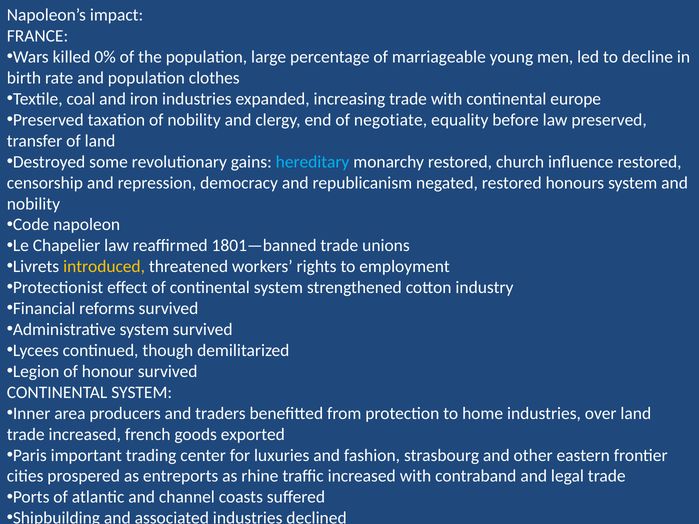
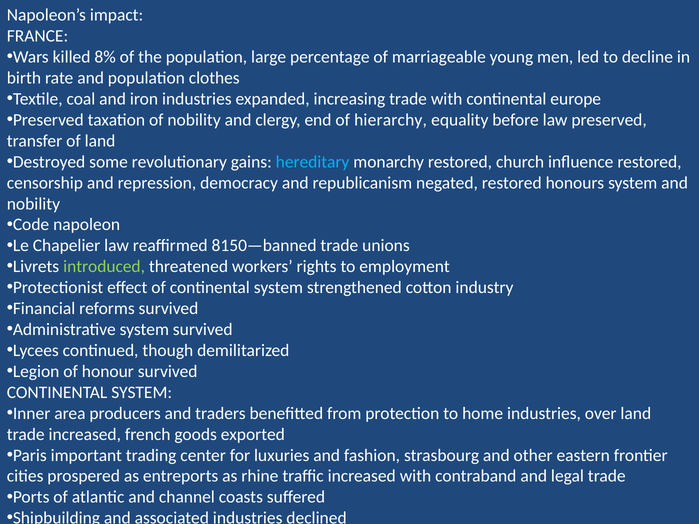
0%: 0% -> 8%
negotiate: negotiate -> hierarchy
1801—banned: 1801—banned -> 8150—banned
introduced colour: yellow -> light green
